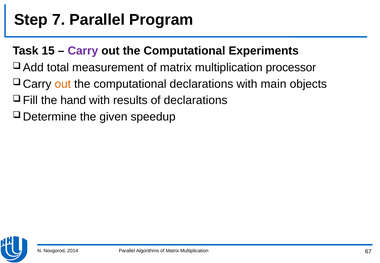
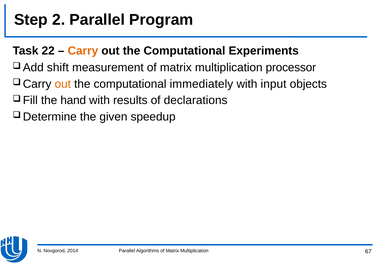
7: 7 -> 2
15: 15 -> 22
Carry colour: purple -> orange
total: total -> shift
computational declarations: declarations -> immediately
main: main -> input
